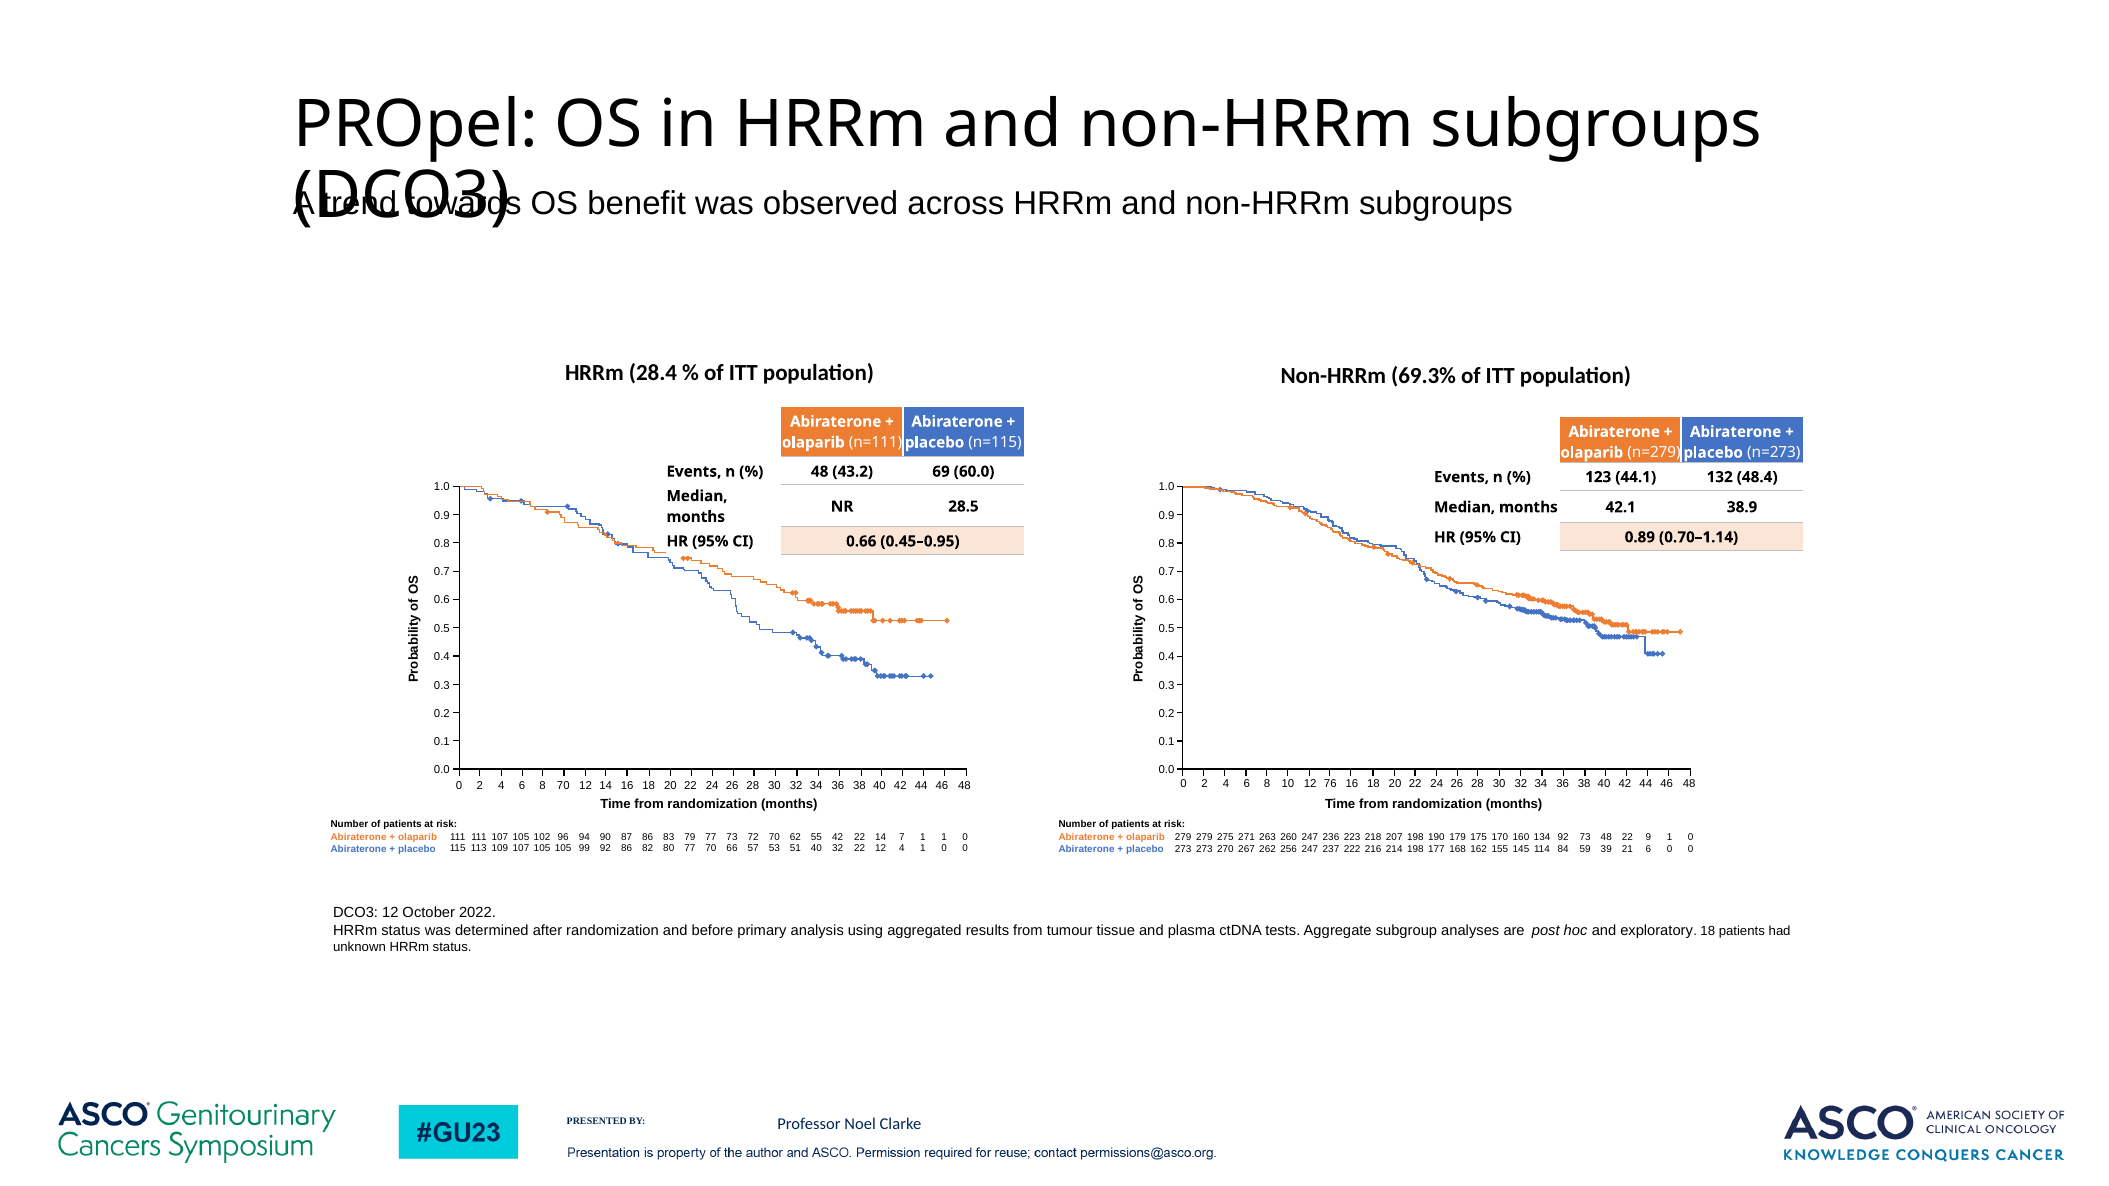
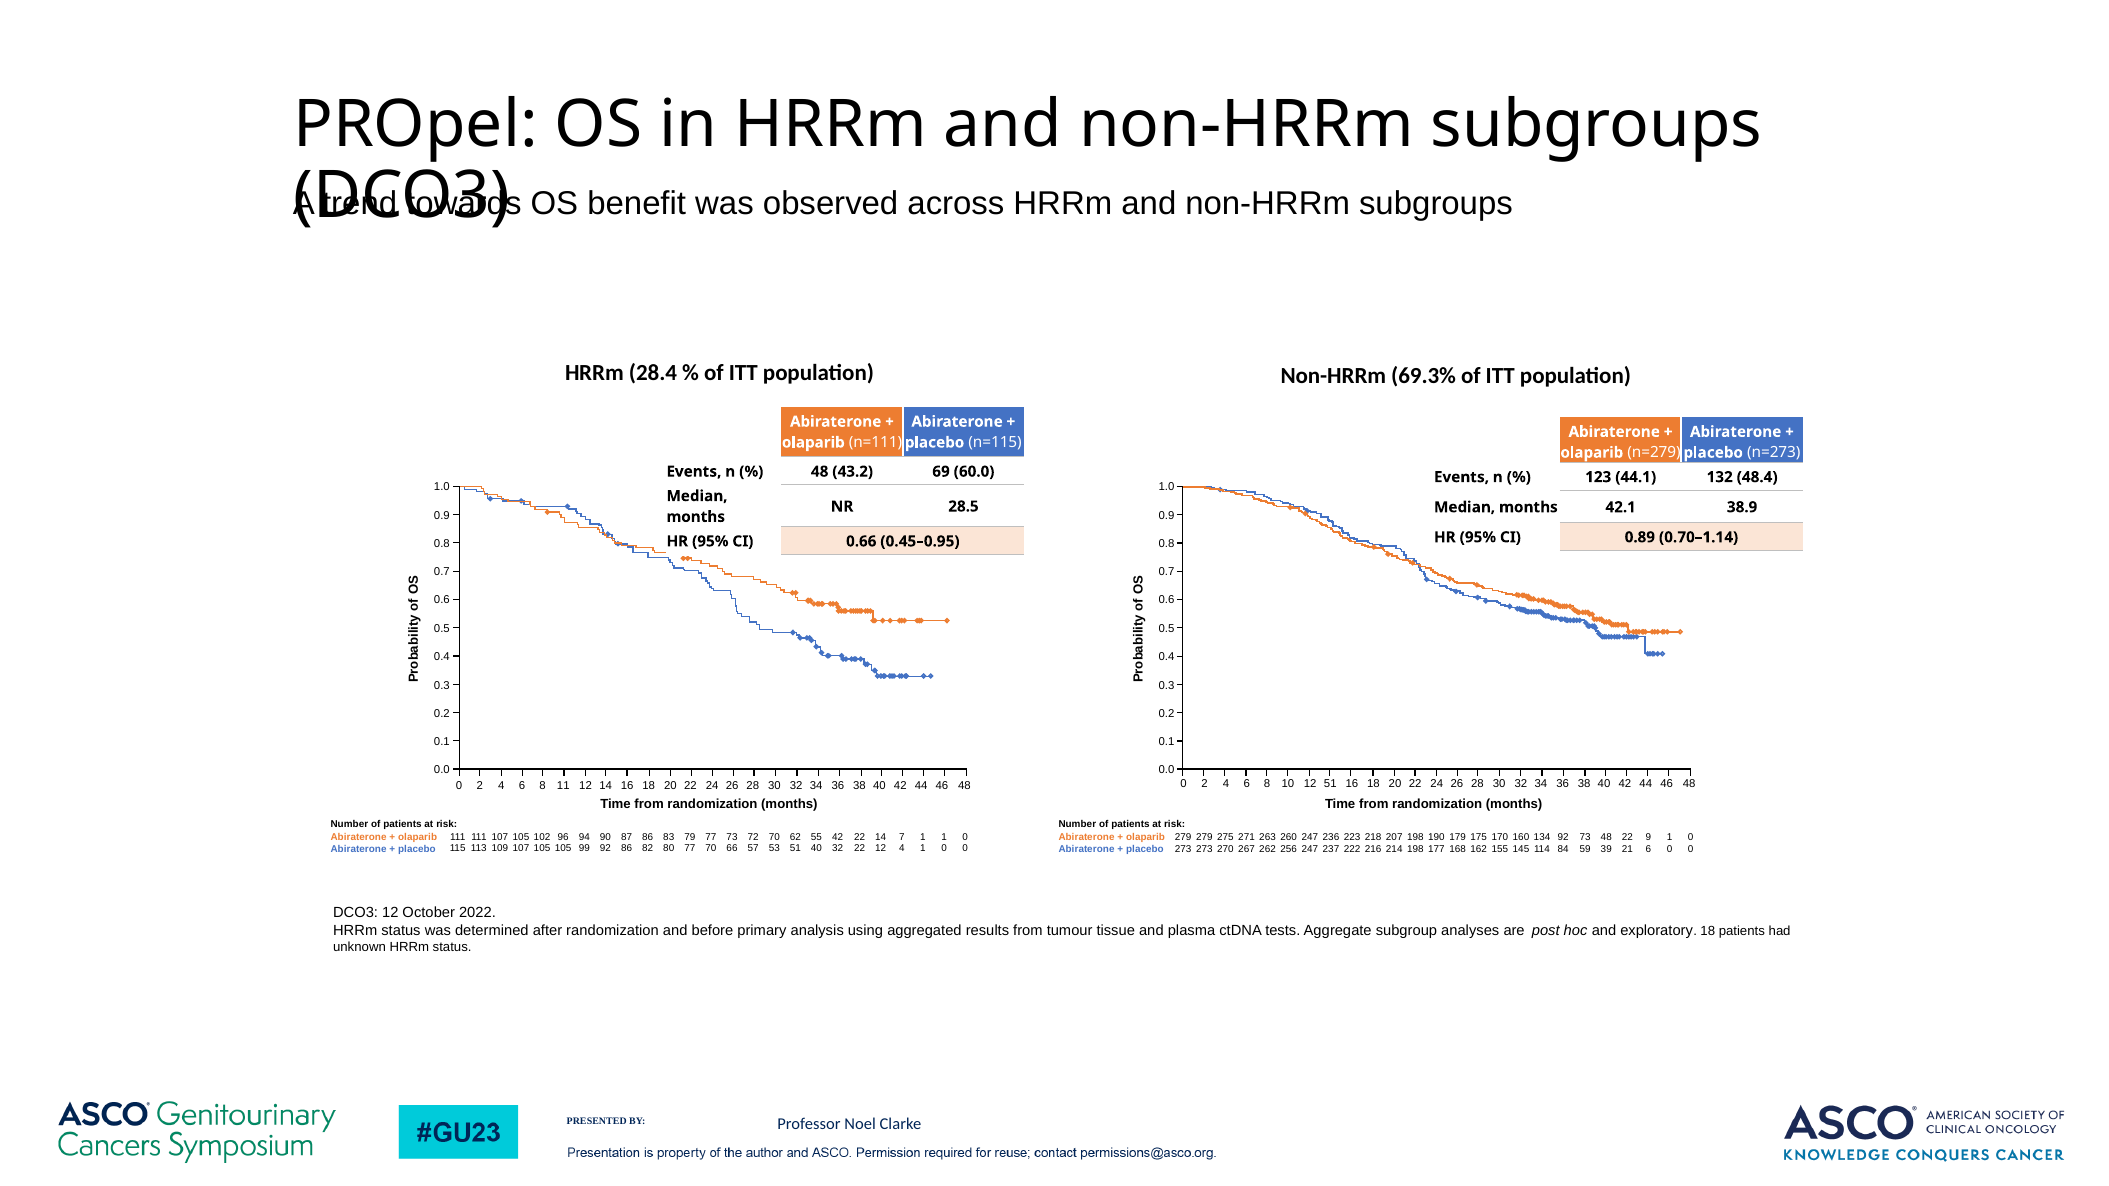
12 76: 76 -> 51
8 70: 70 -> 11
